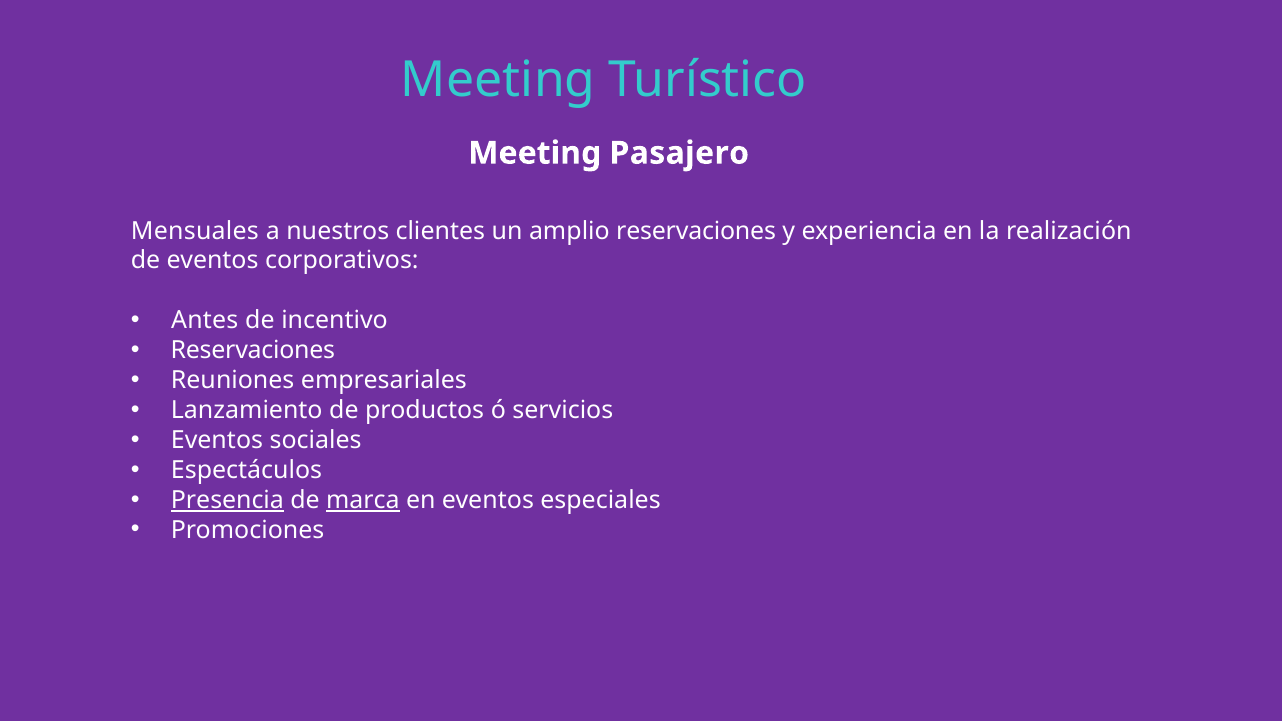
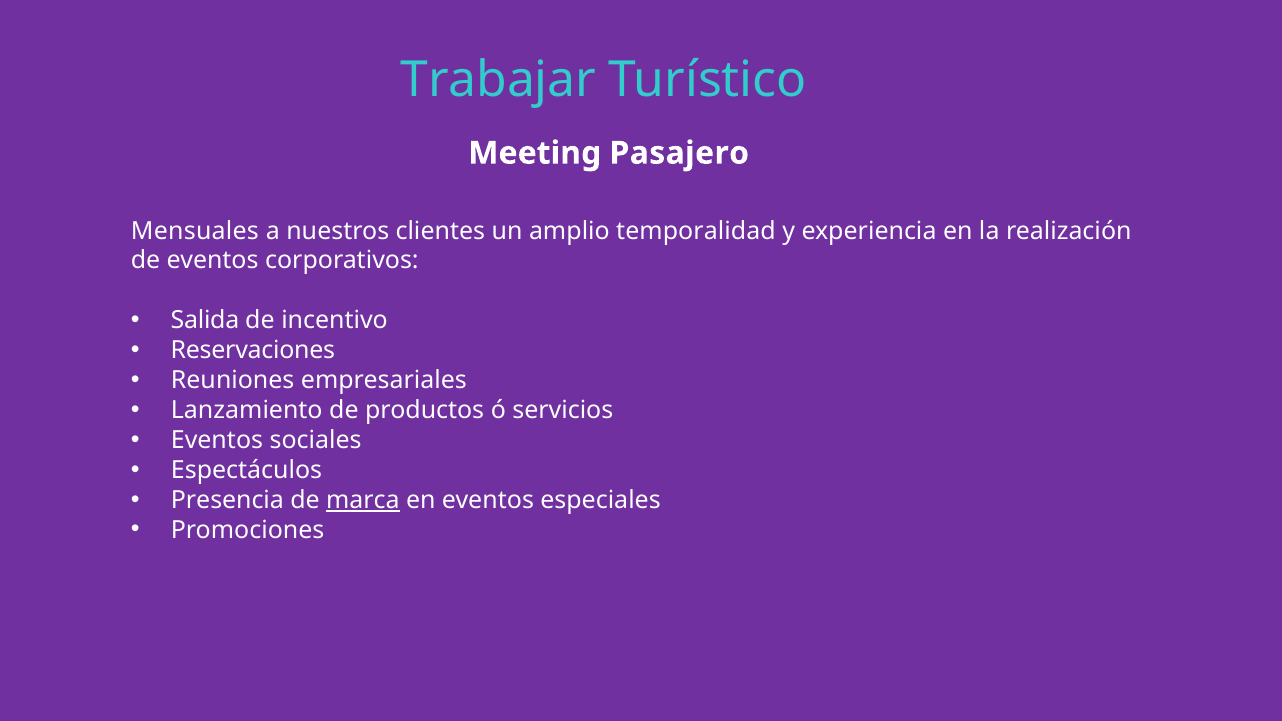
Meeting at (498, 80): Meeting -> Trabajar
amplio reservaciones: reservaciones -> temporalidad
Antes: Antes -> Salida
Presencia underline: present -> none
